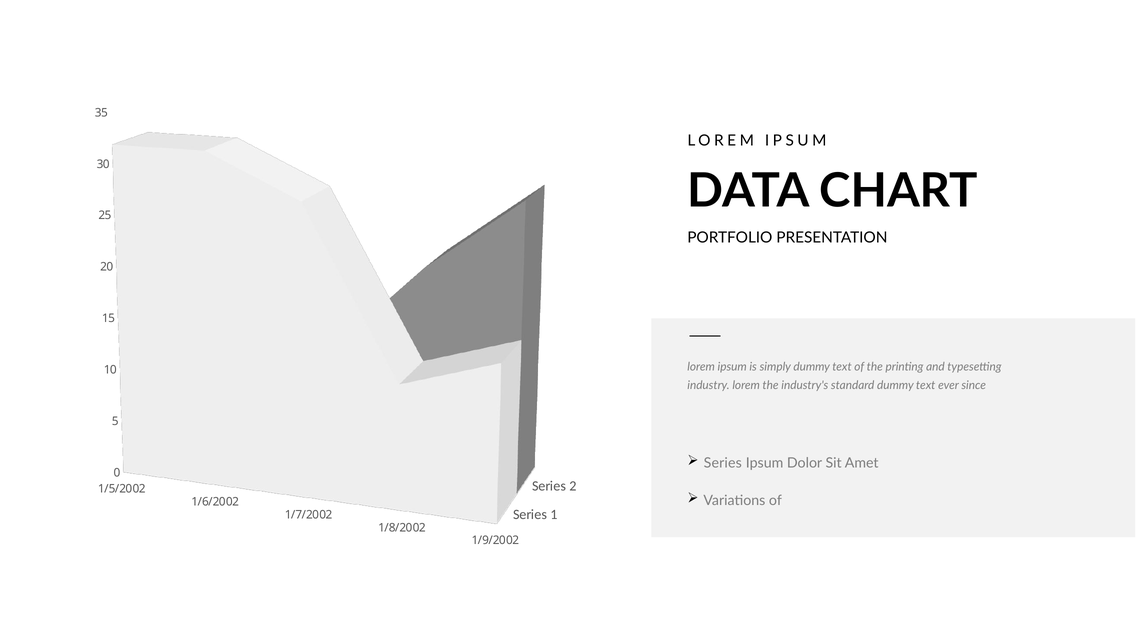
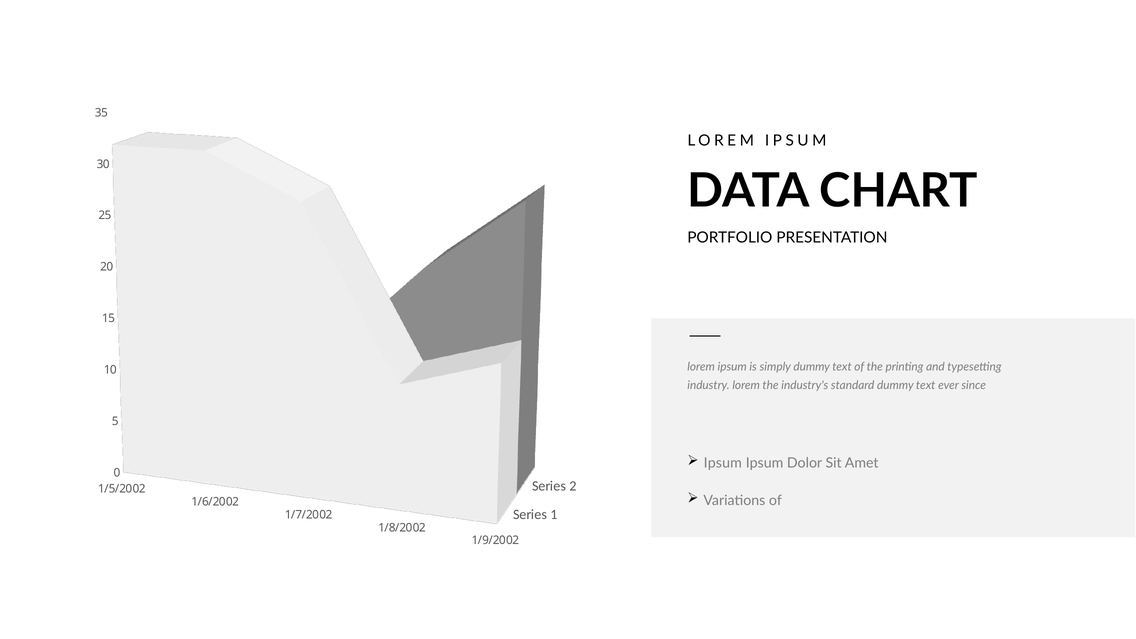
Series at (723, 463): Series -> Ipsum
